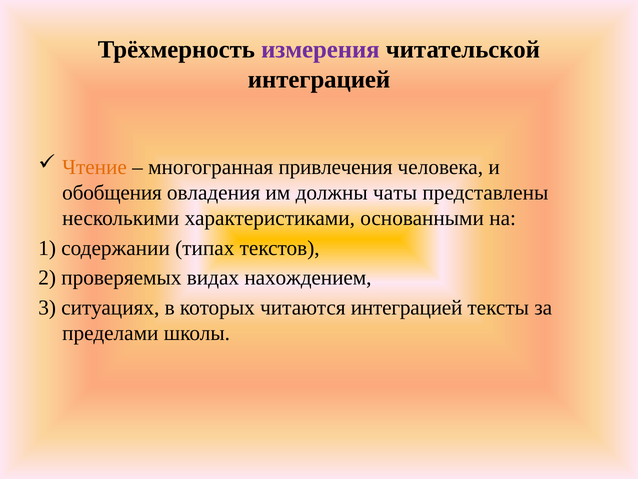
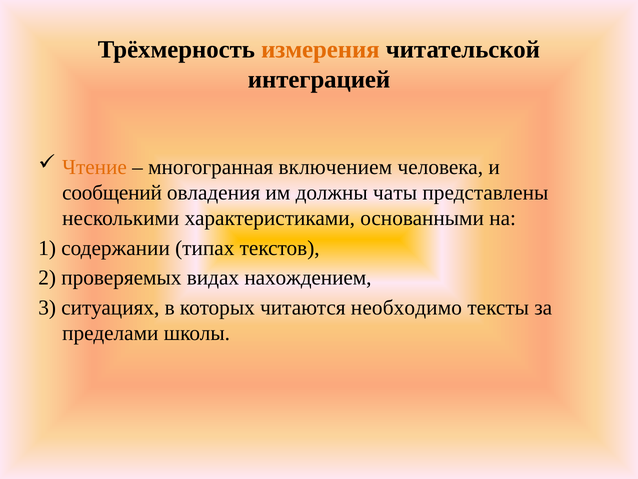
измерения colour: purple -> orange
привлечения: привлечения -> включением
обобщения: обобщения -> сообщений
читаются интеграцией: интеграцией -> необходимо
